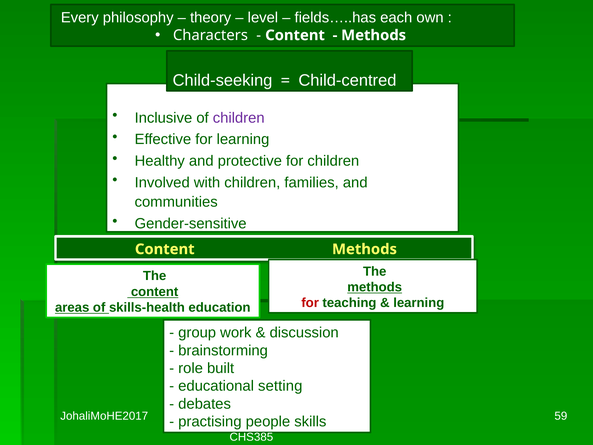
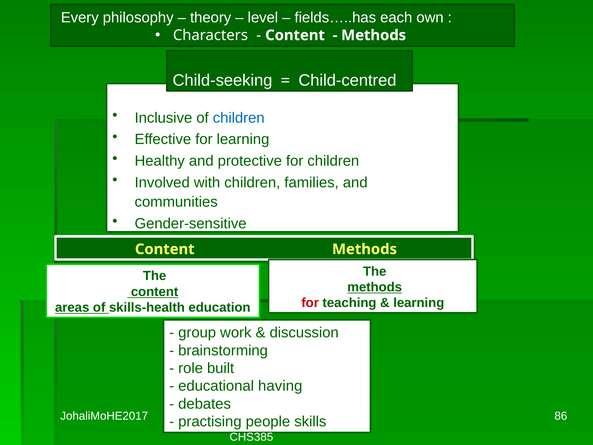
children at (239, 118) colour: purple -> blue
setting: setting -> having
59: 59 -> 86
